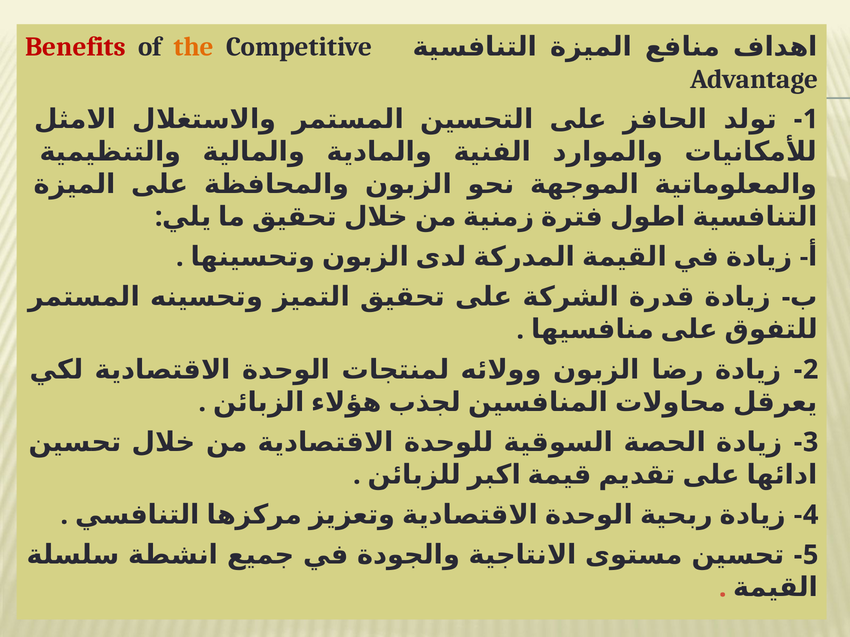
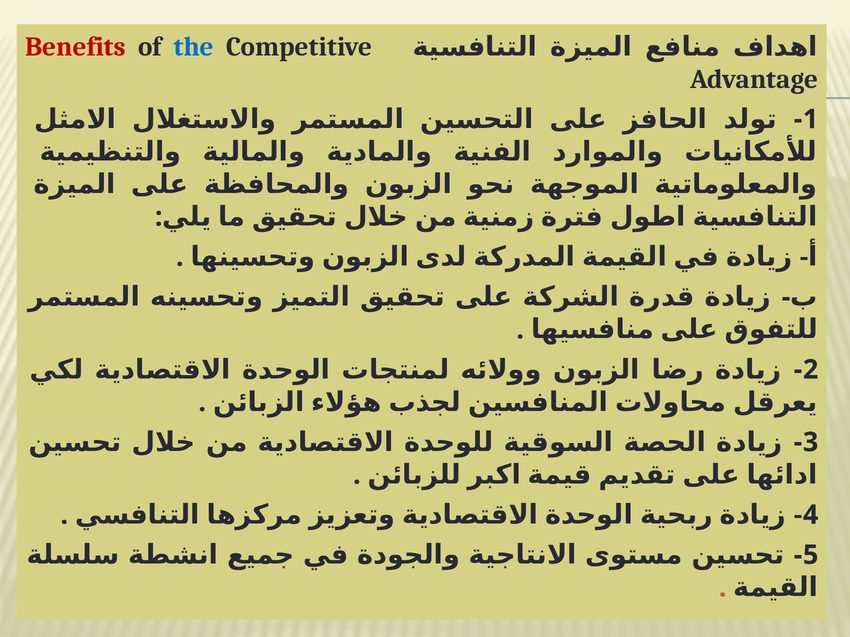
the colour: orange -> blue
